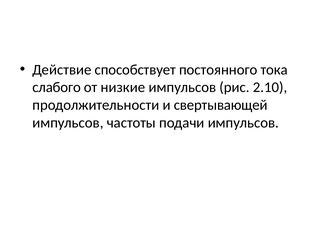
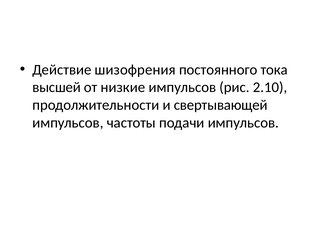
способствует: способствует -> шизофрения
слабого: слабого -> высшей
